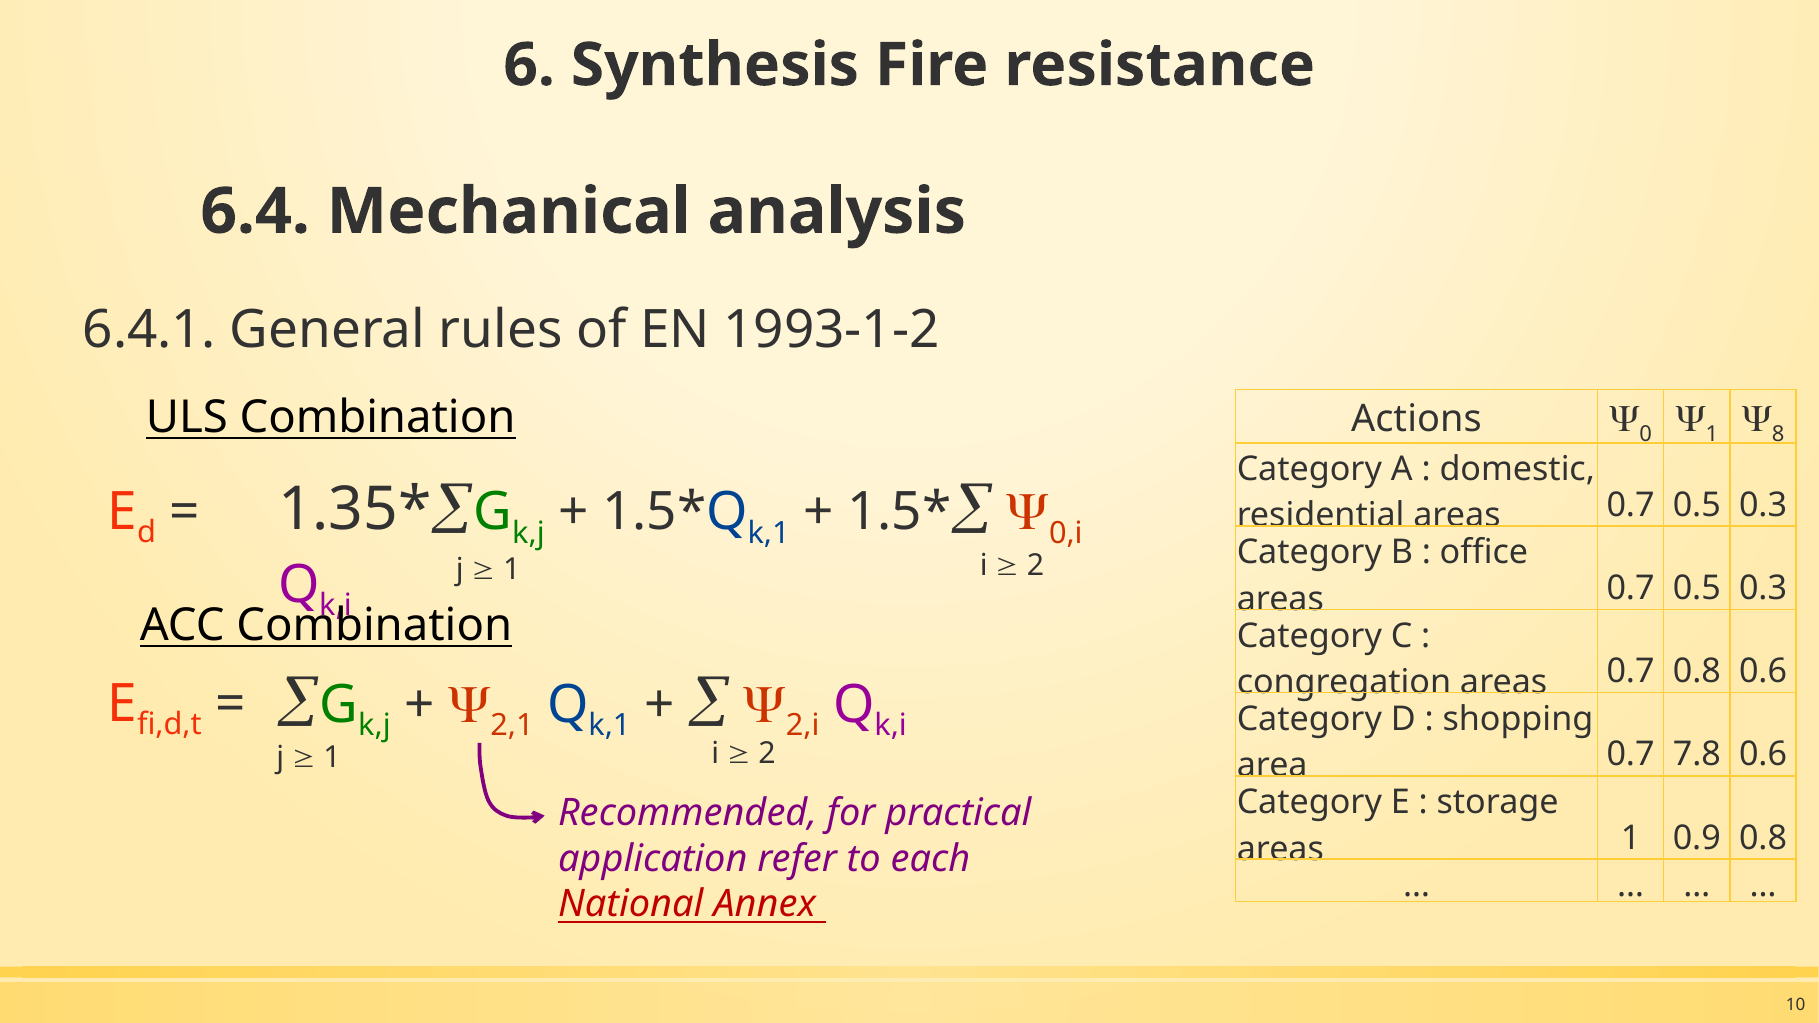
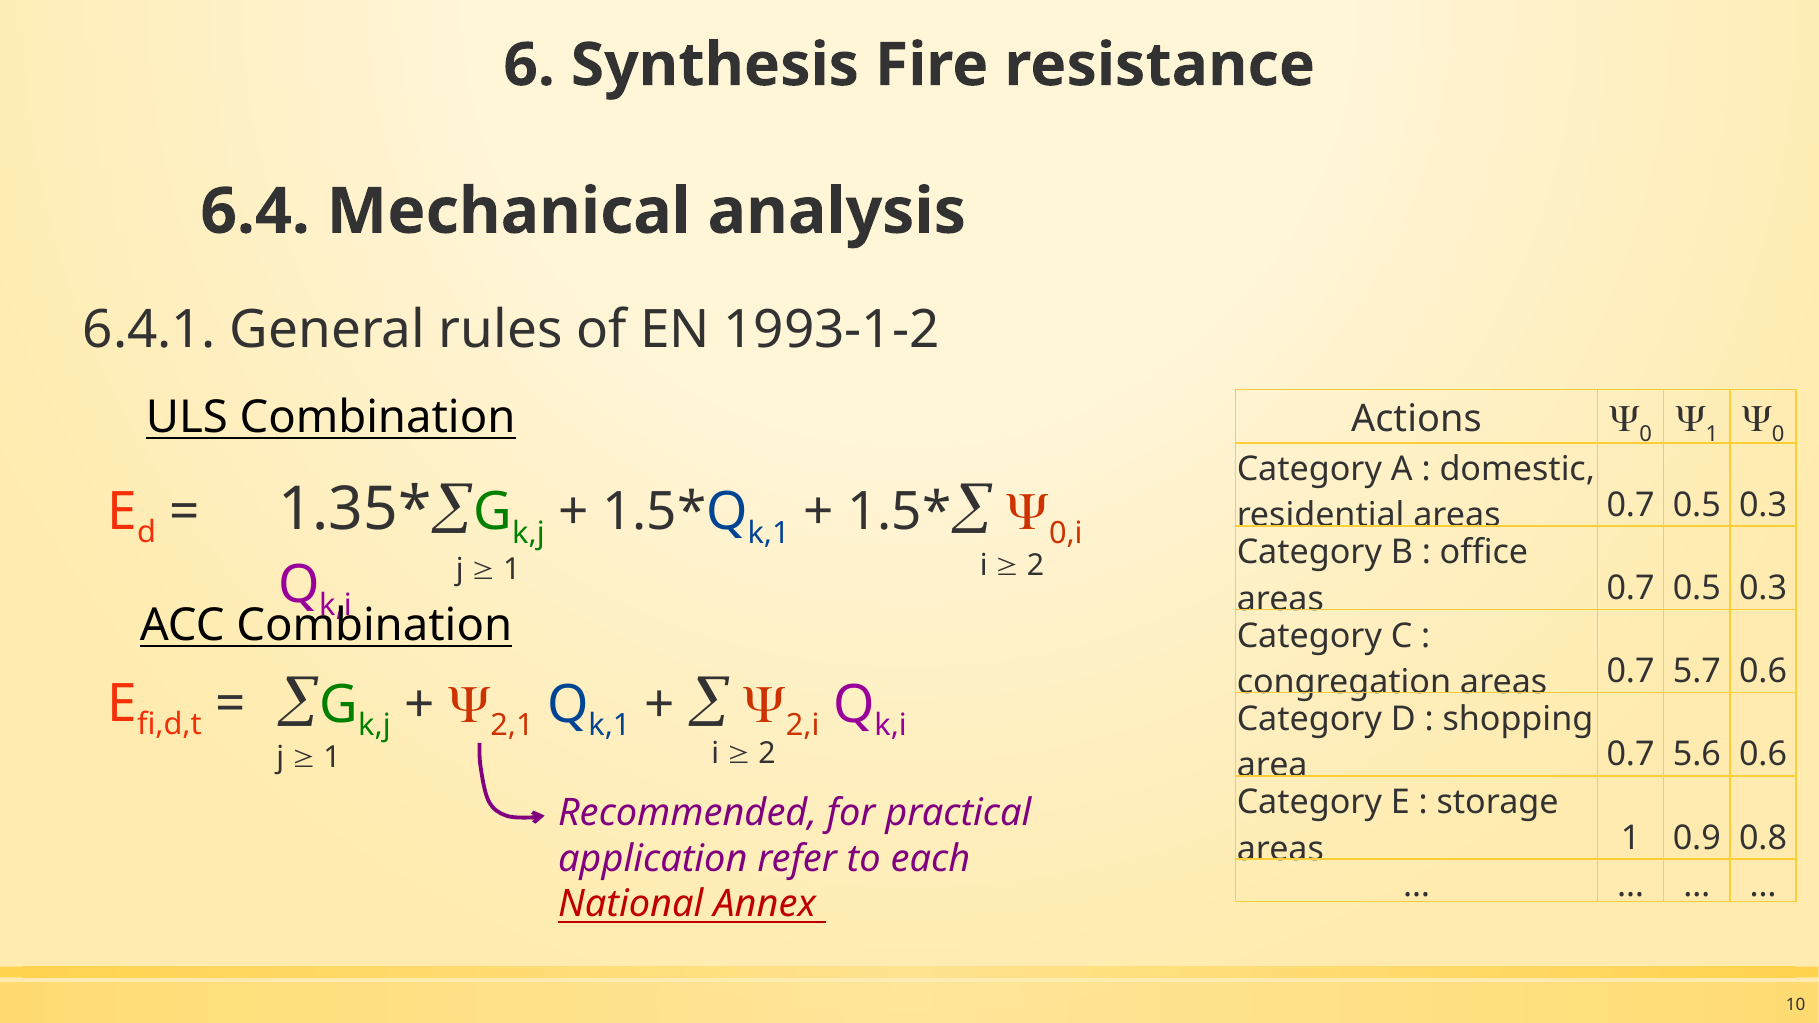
8 at (1778, 434): 8 -> 0
0.7 0.8: 0.8 -> 5.7
7.8: 7.8 -> 5.6
